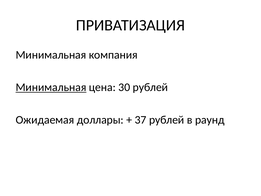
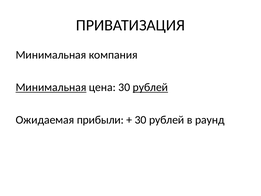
рублей at (150, 87) underline: none -> present
доллары: доллары -> прибыли
37 at (141, 120): 37 -> 30
